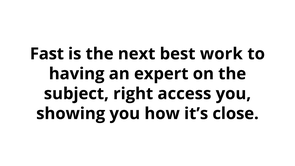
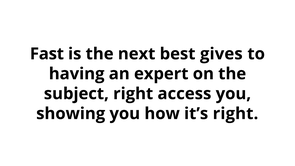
work: work -> gives
it’s close: close -> right
